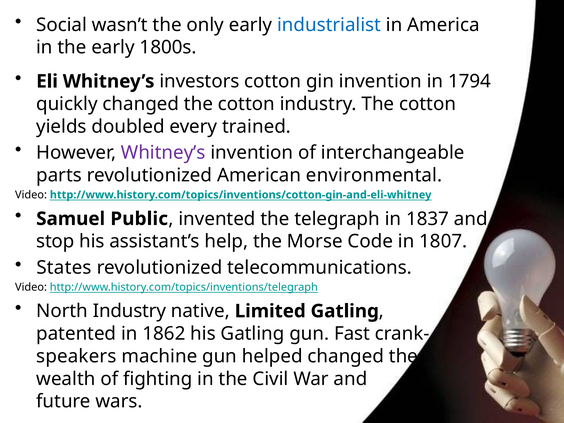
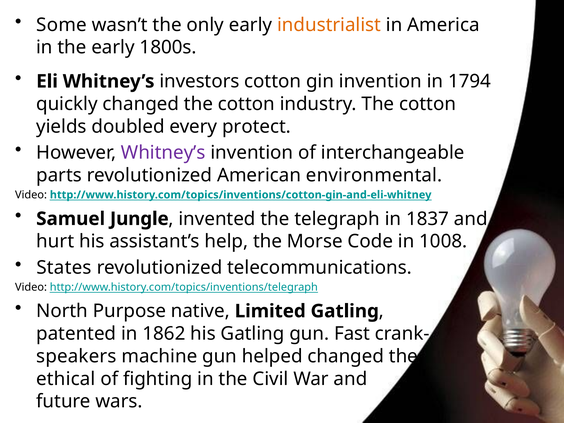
Social: Social -> Some
industrialist colour: blue -> orange
trained: trained -> protect
Public: Public -> Jungle
stop: stop -> hurt
1807: 1807 -> 1008
North Industry: Industry -> Purpose
wealth: wealth -> ethical
